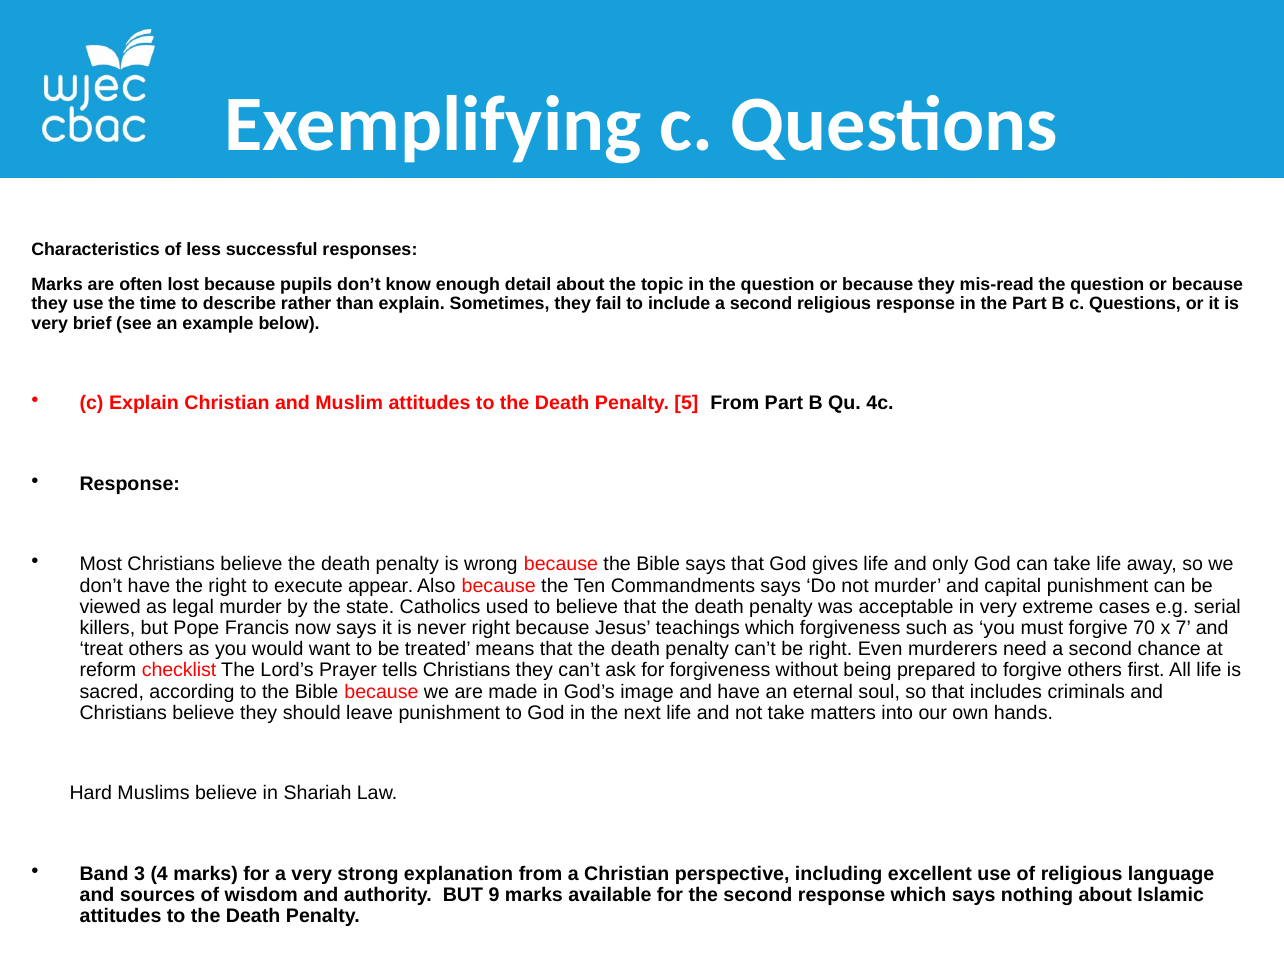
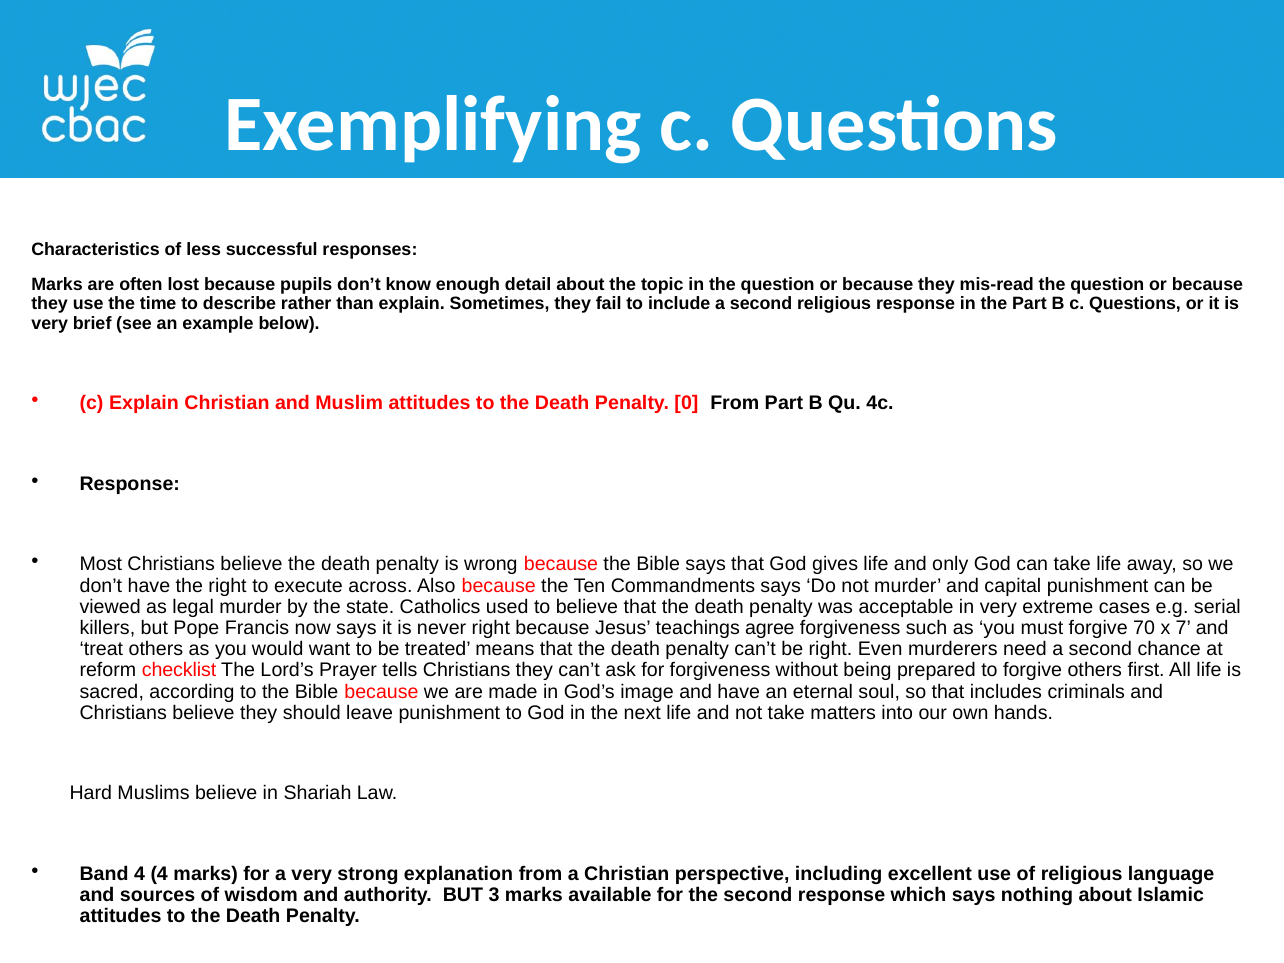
5: 5 -> 0
appear: appear -> across
teachings which: which -> agree
Band 3: 3 -> 4
9: 9 -> 3
